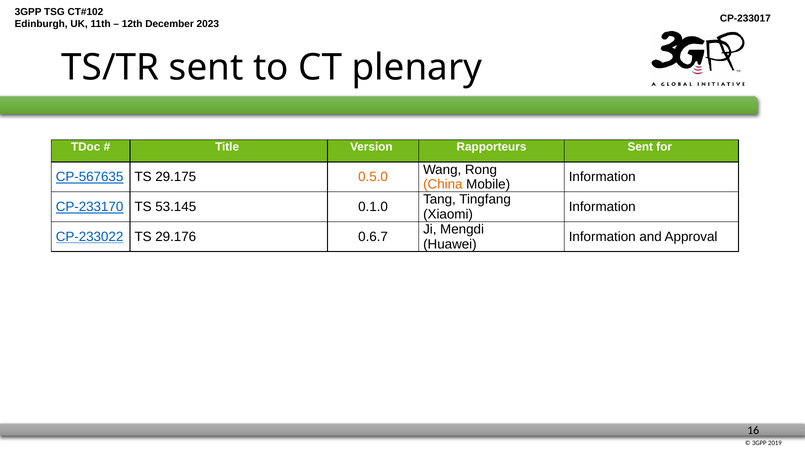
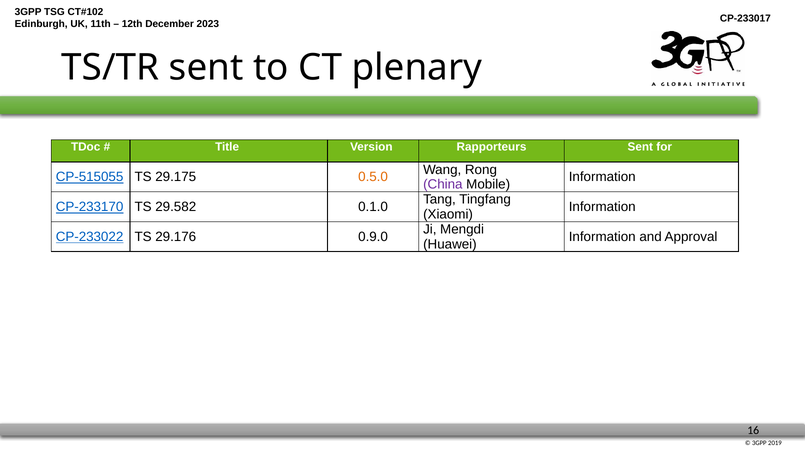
CP-567635: CP-567635 -> CP-515055
China colour: orange -> purple
53.145: 53.145 -> 29.582
0.6.7: 0.6.7 -> 0.9.0
